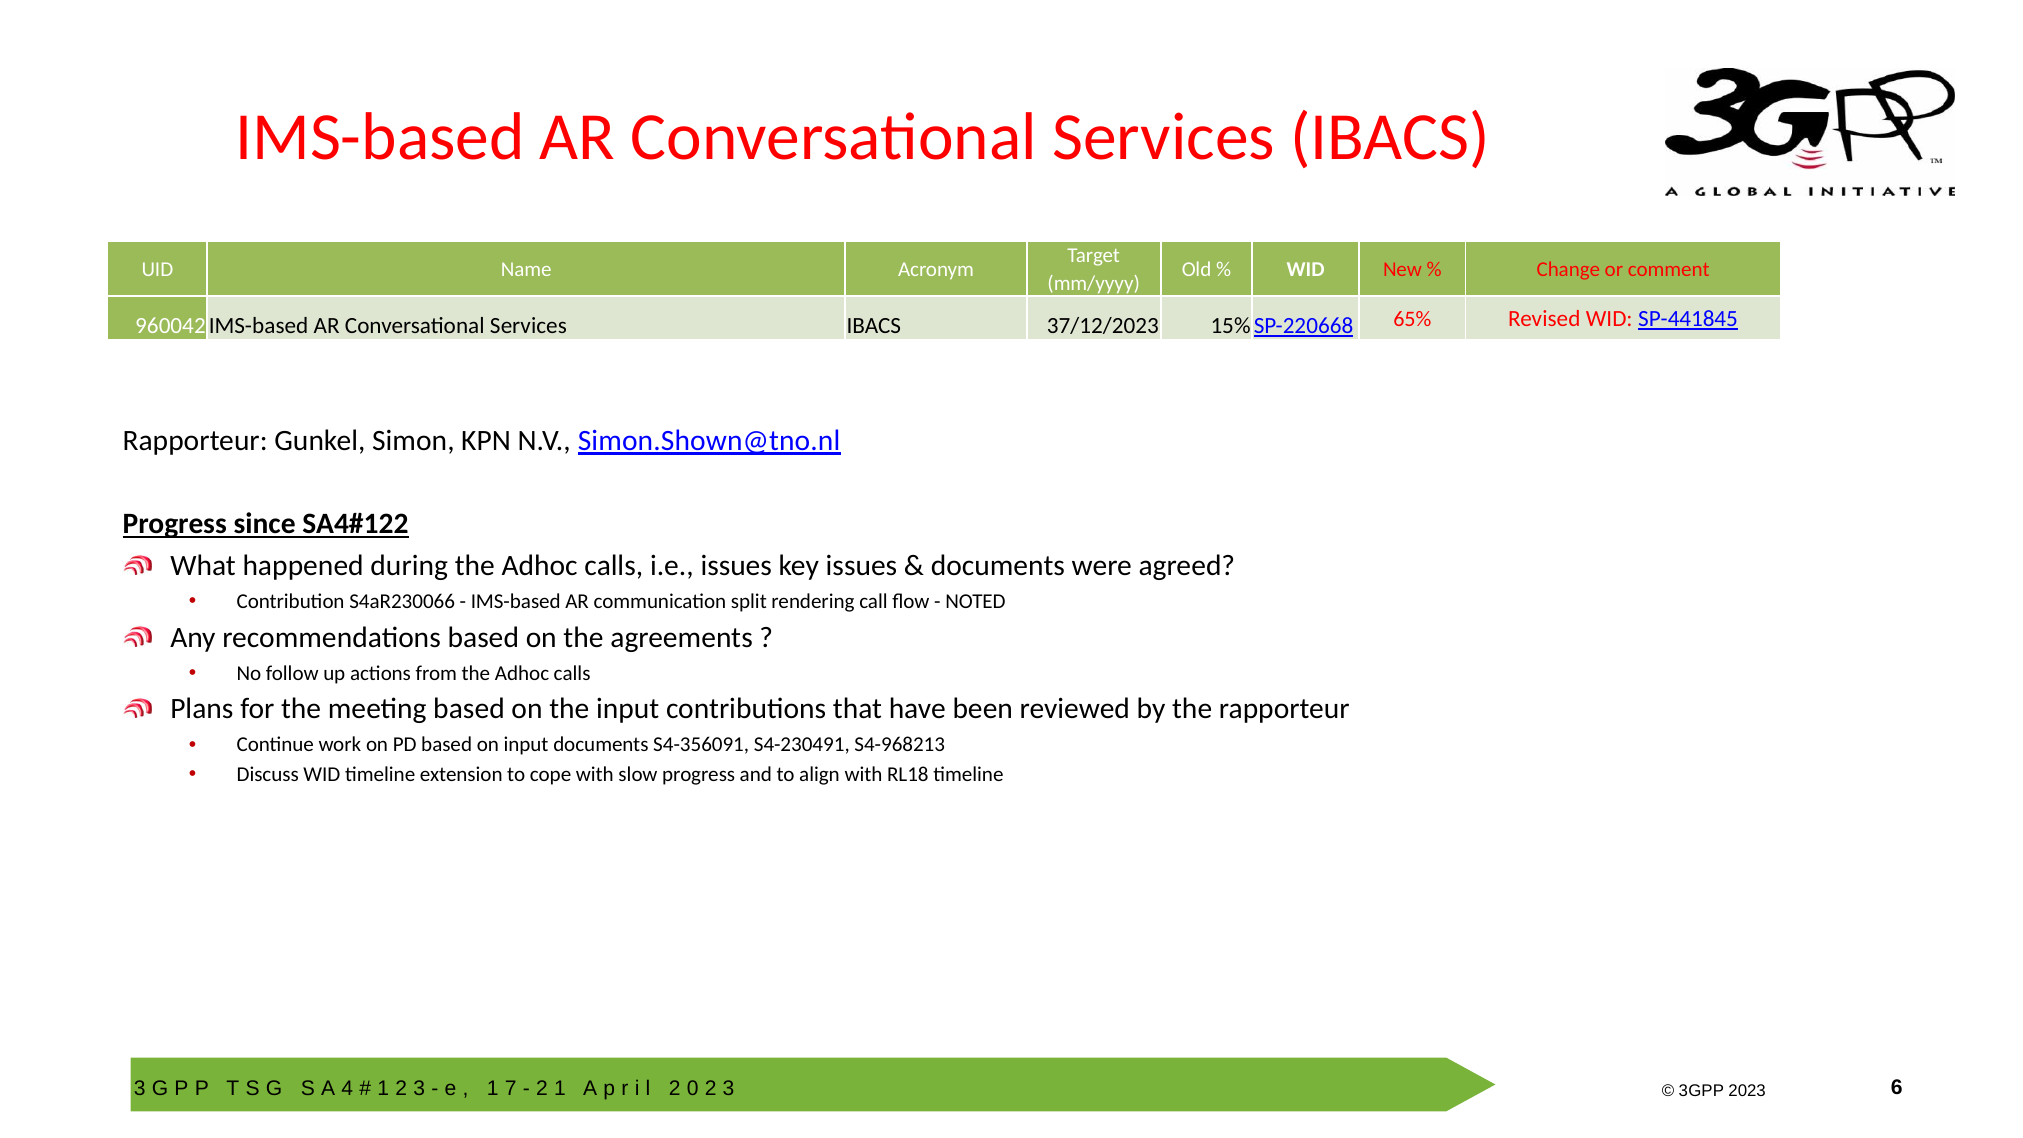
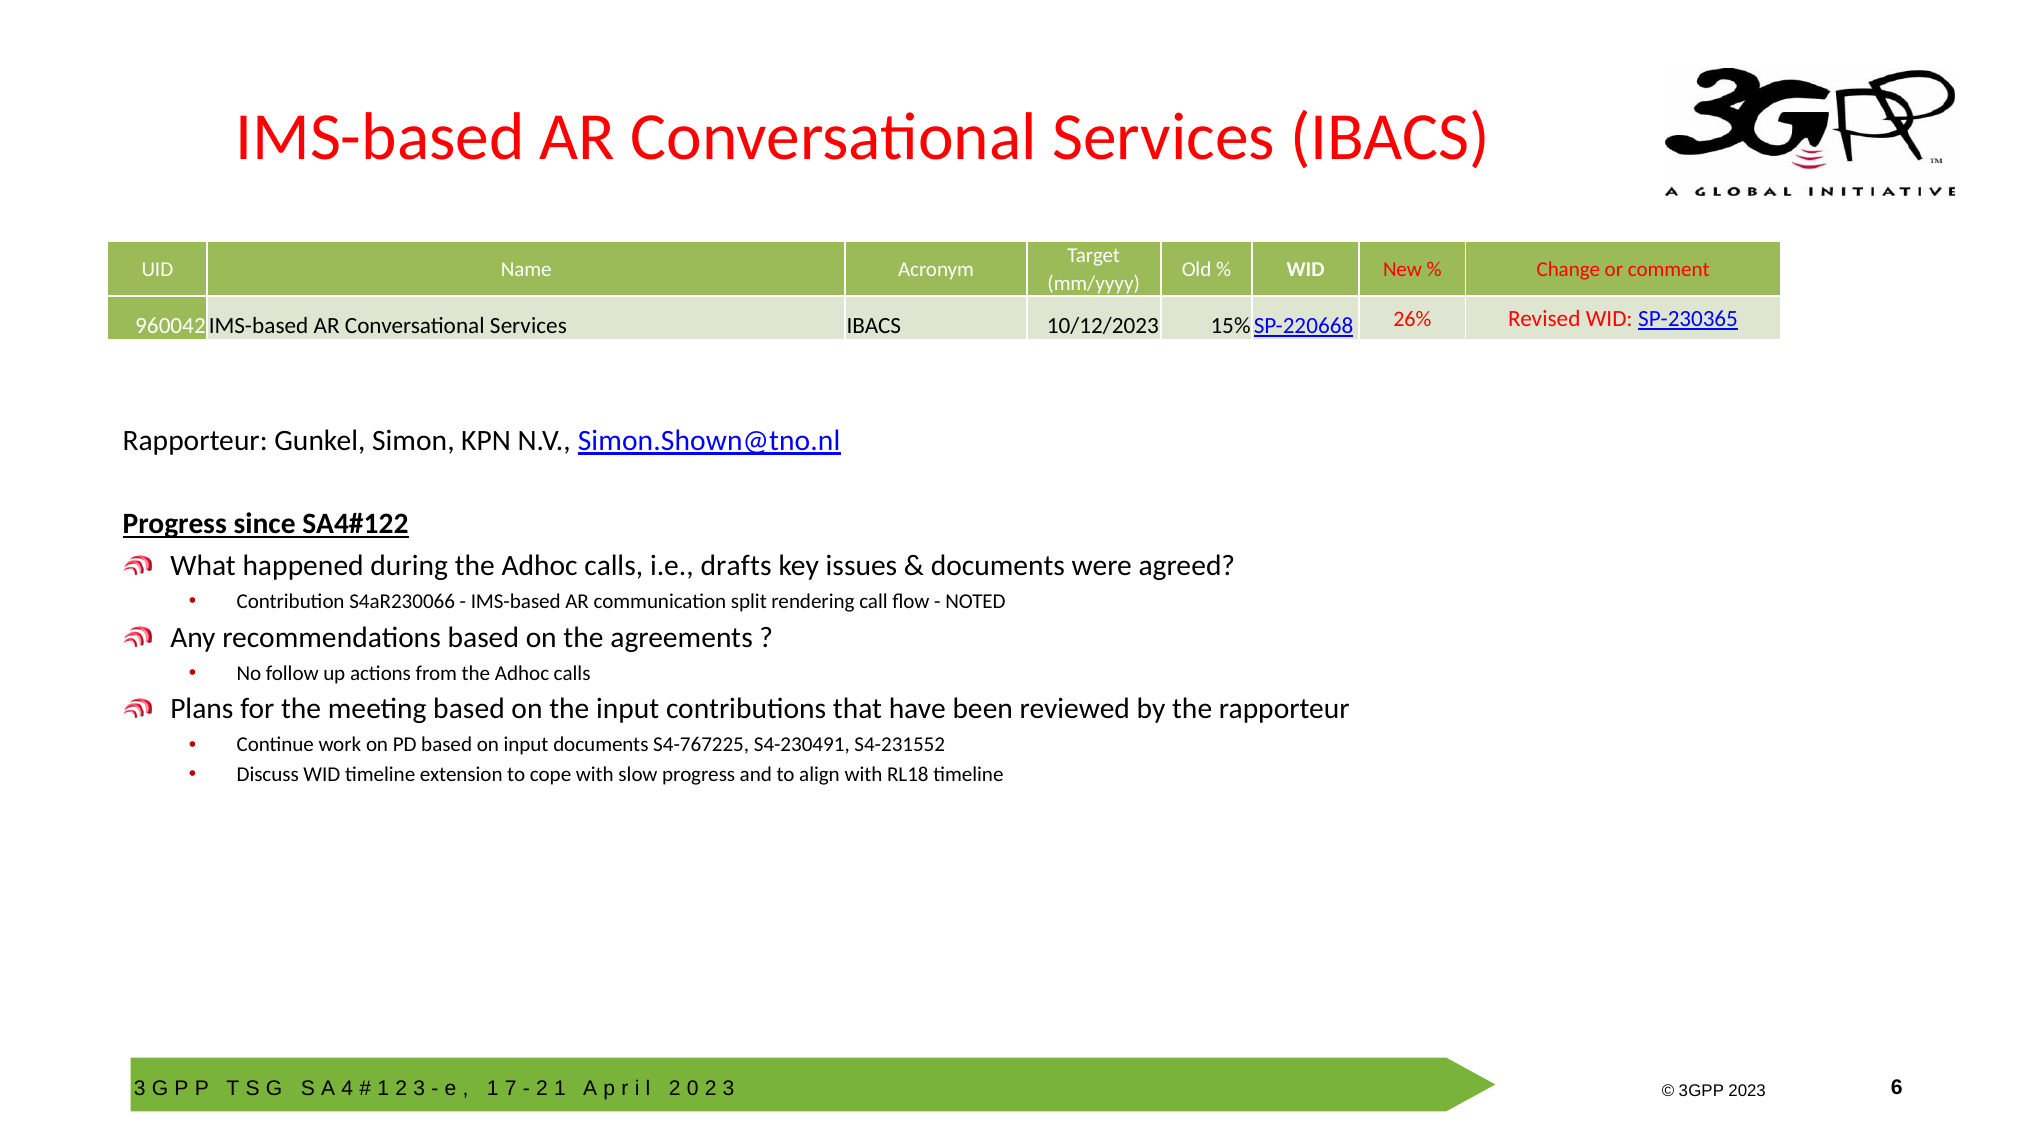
37/12/2023: 37/12/2023 -> 10/12/2023
65%: 65% -> 26%
SP-441845: SP-441845 -> SP-230365
i.e issues: issues -> drafts
S4-356091: S4-356091 -> S4-767225
S4-968213: S4-968213 -> S4-231552
